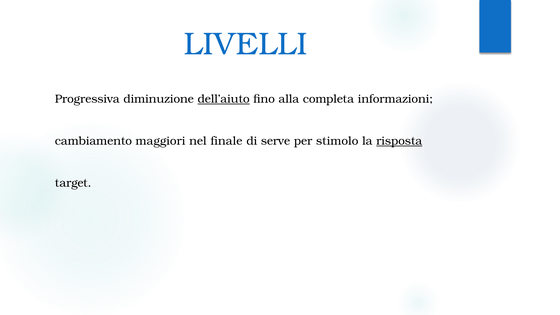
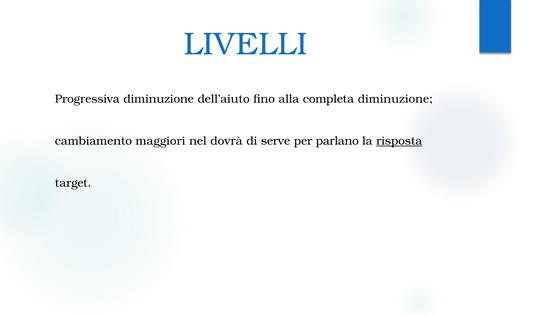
dell’aiuto underline: present -> none
completa informazioni: informazioni -> diminuzione
finale: finale -> dovrà
stimolo: stimolo -> parlano
